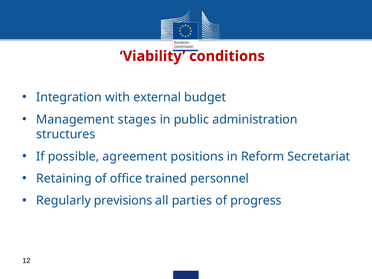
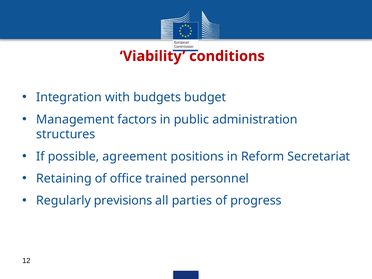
external: external -> budgets
stages: stages -> factors
